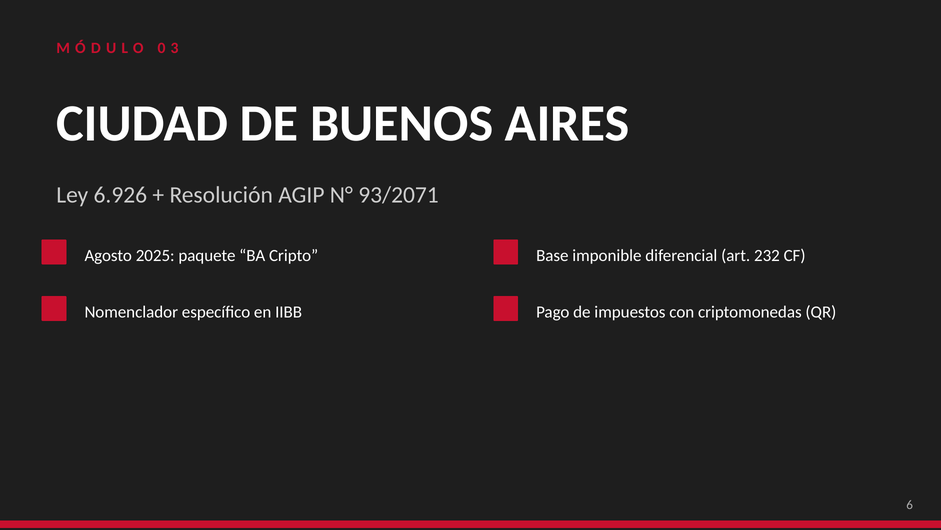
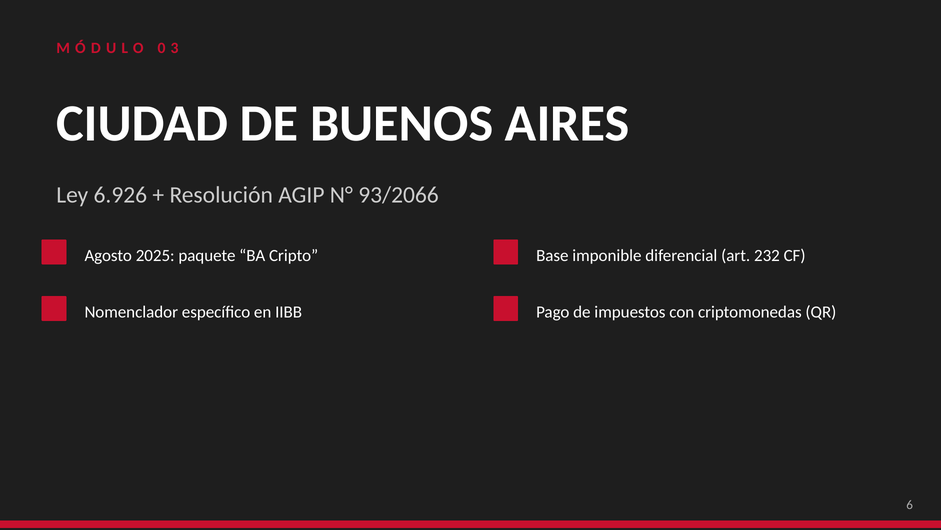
93/2071: 93/2071 -> 93/2066
